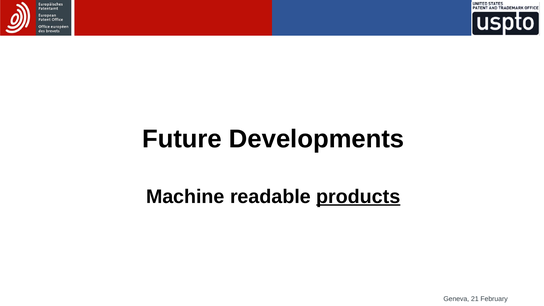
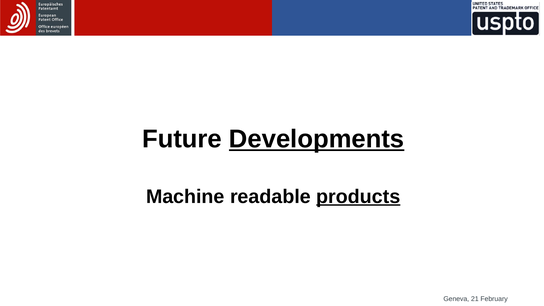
Developments underline: none -> present
